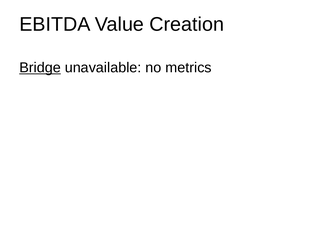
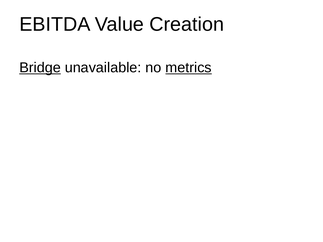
metrics underline: none -> present
